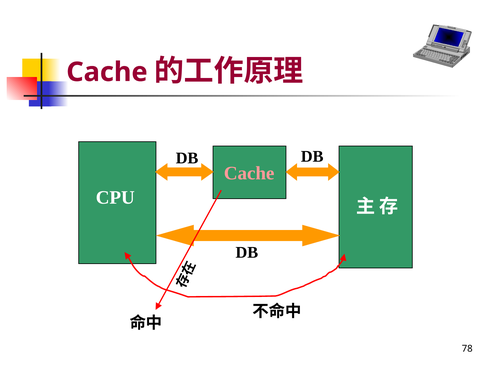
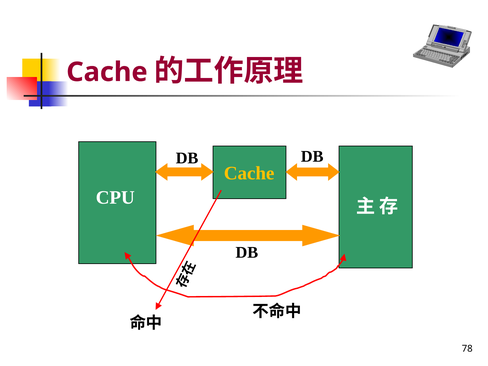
Cache at (249, 173) colour: pink -> yellow
